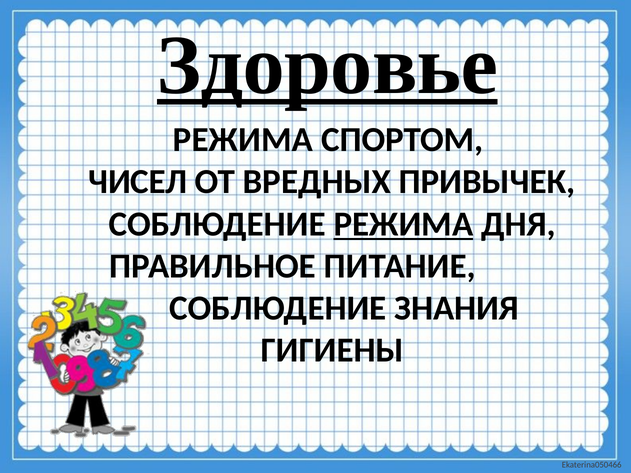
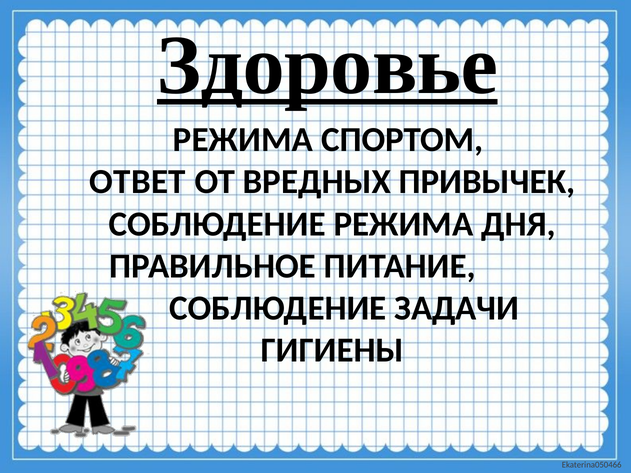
ЧИСЕЛ: ЧИСЕЛ -> ОТВЕТ
РЕЖИМА at (403, 224) underline: present -> none
ЗНАНИЯ: ЗНАНИЯ -> ЗАДАЧИ
